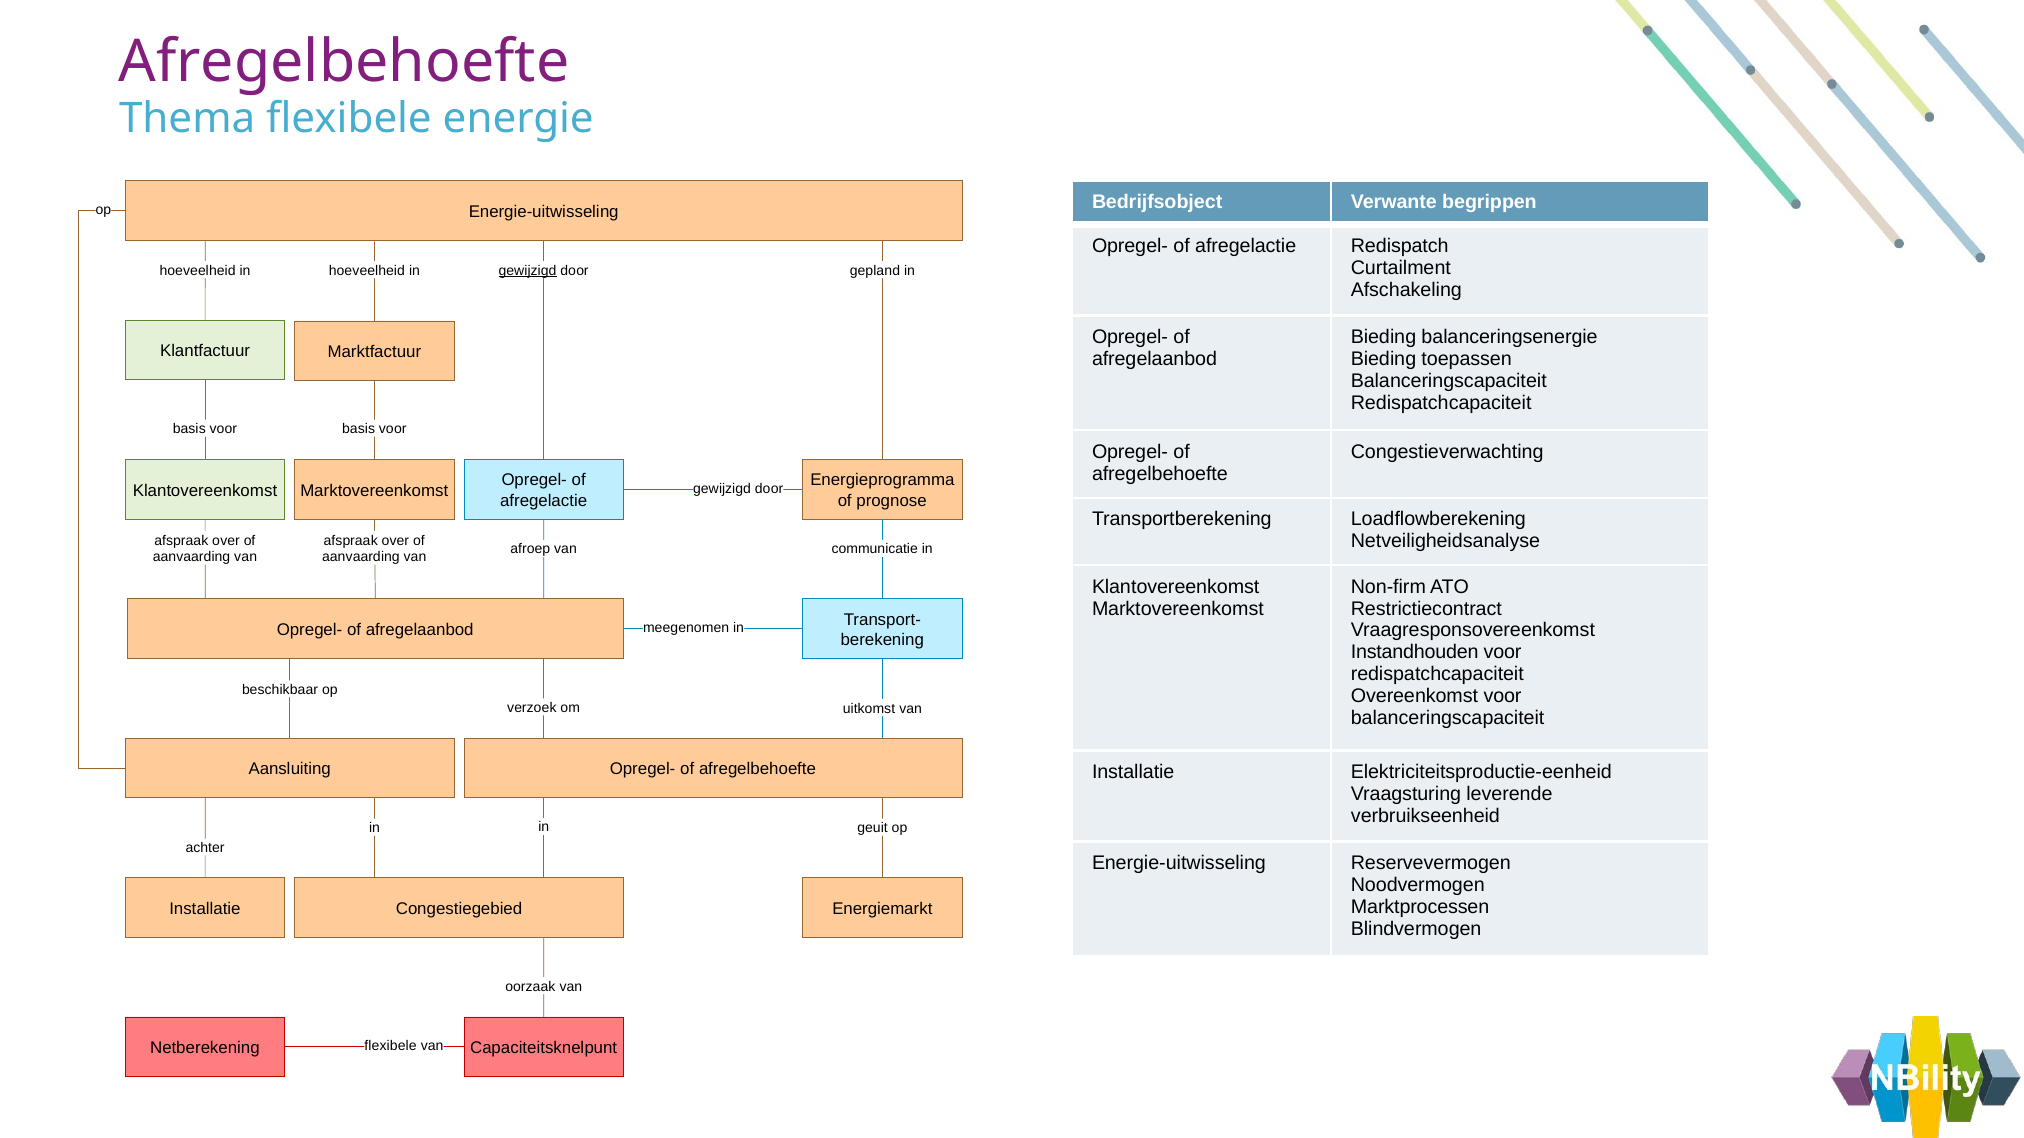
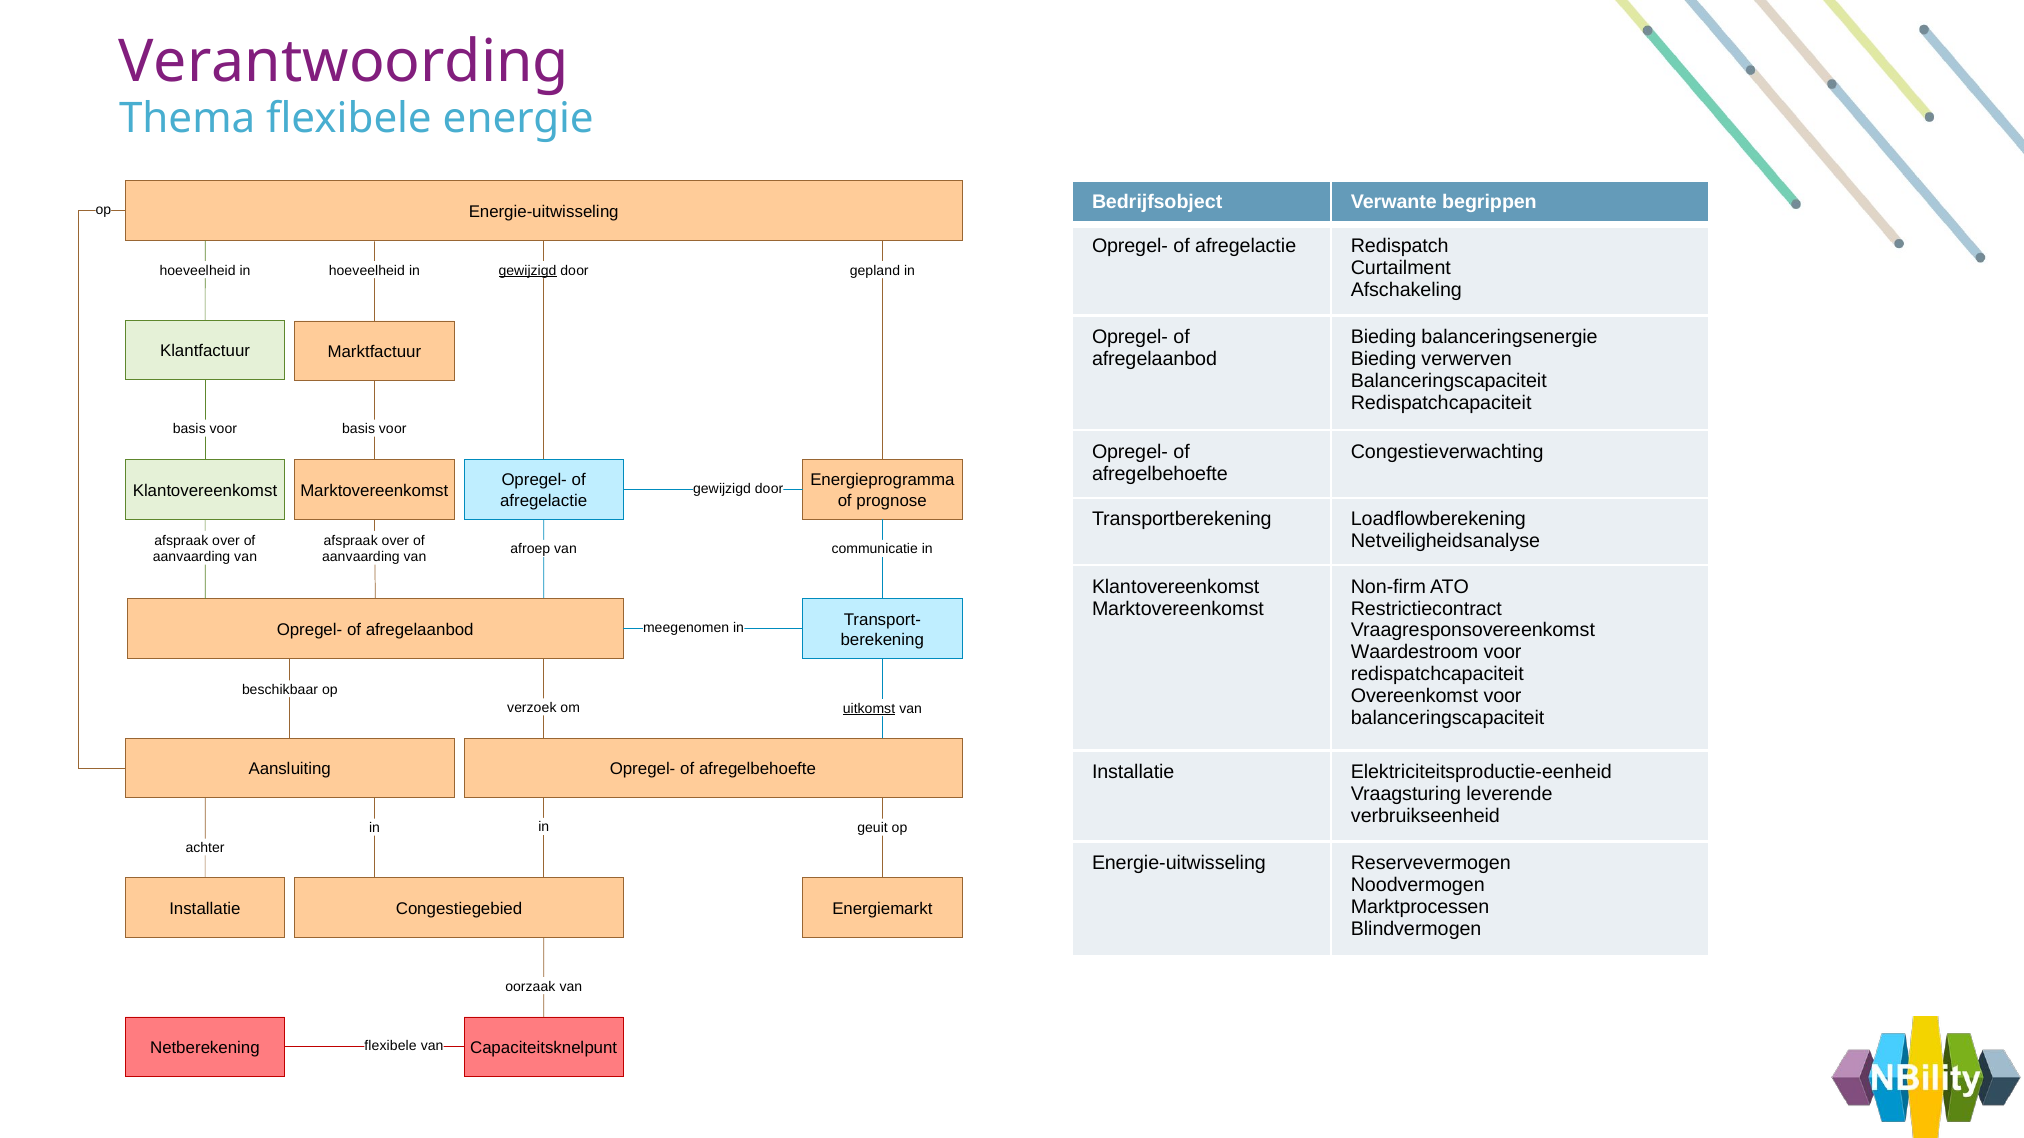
Afregelbehoefte at (344, 62): Afregelbehoefte -> Verantwoording
toepassen: toepassen -> verwerven
Instandhouden: Instandhouden -> Waardestroom
uitkomst underline: none -> present
